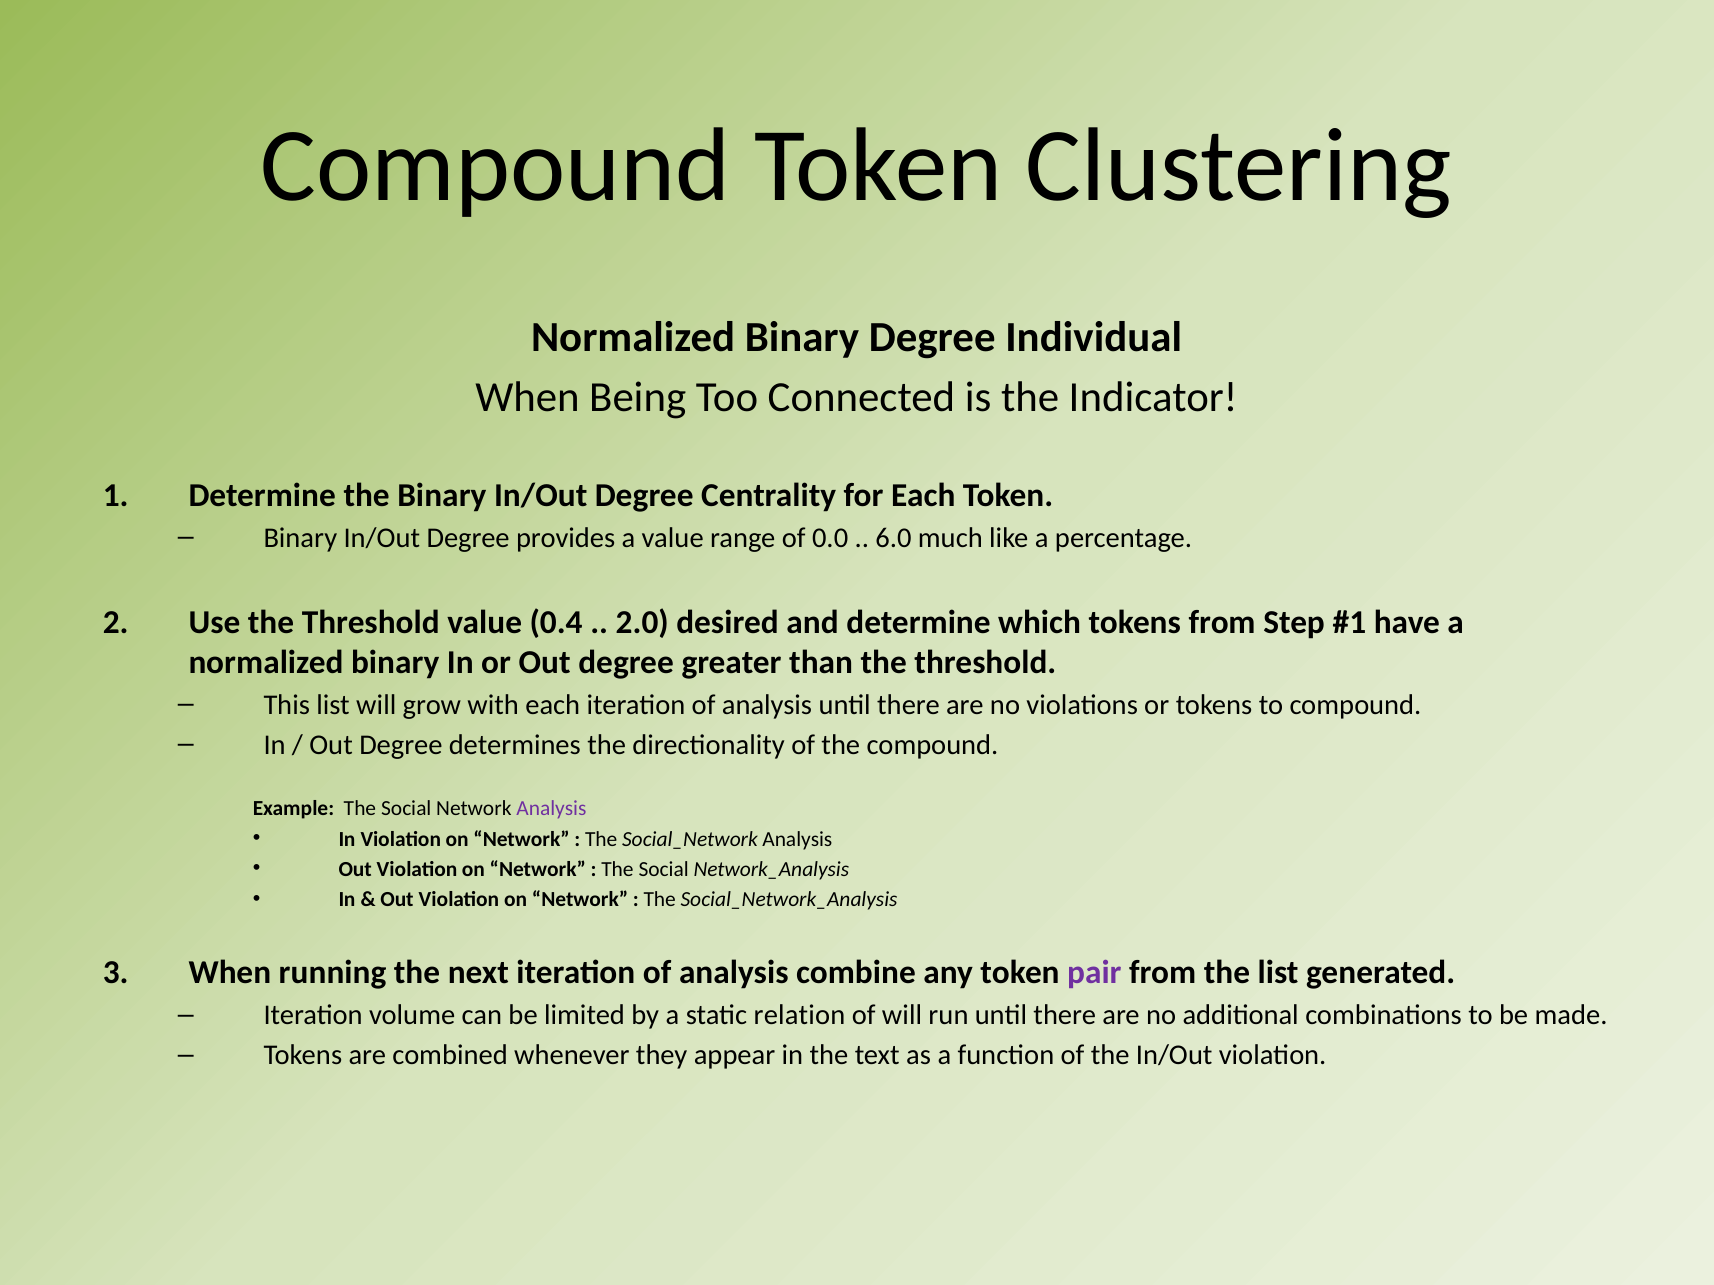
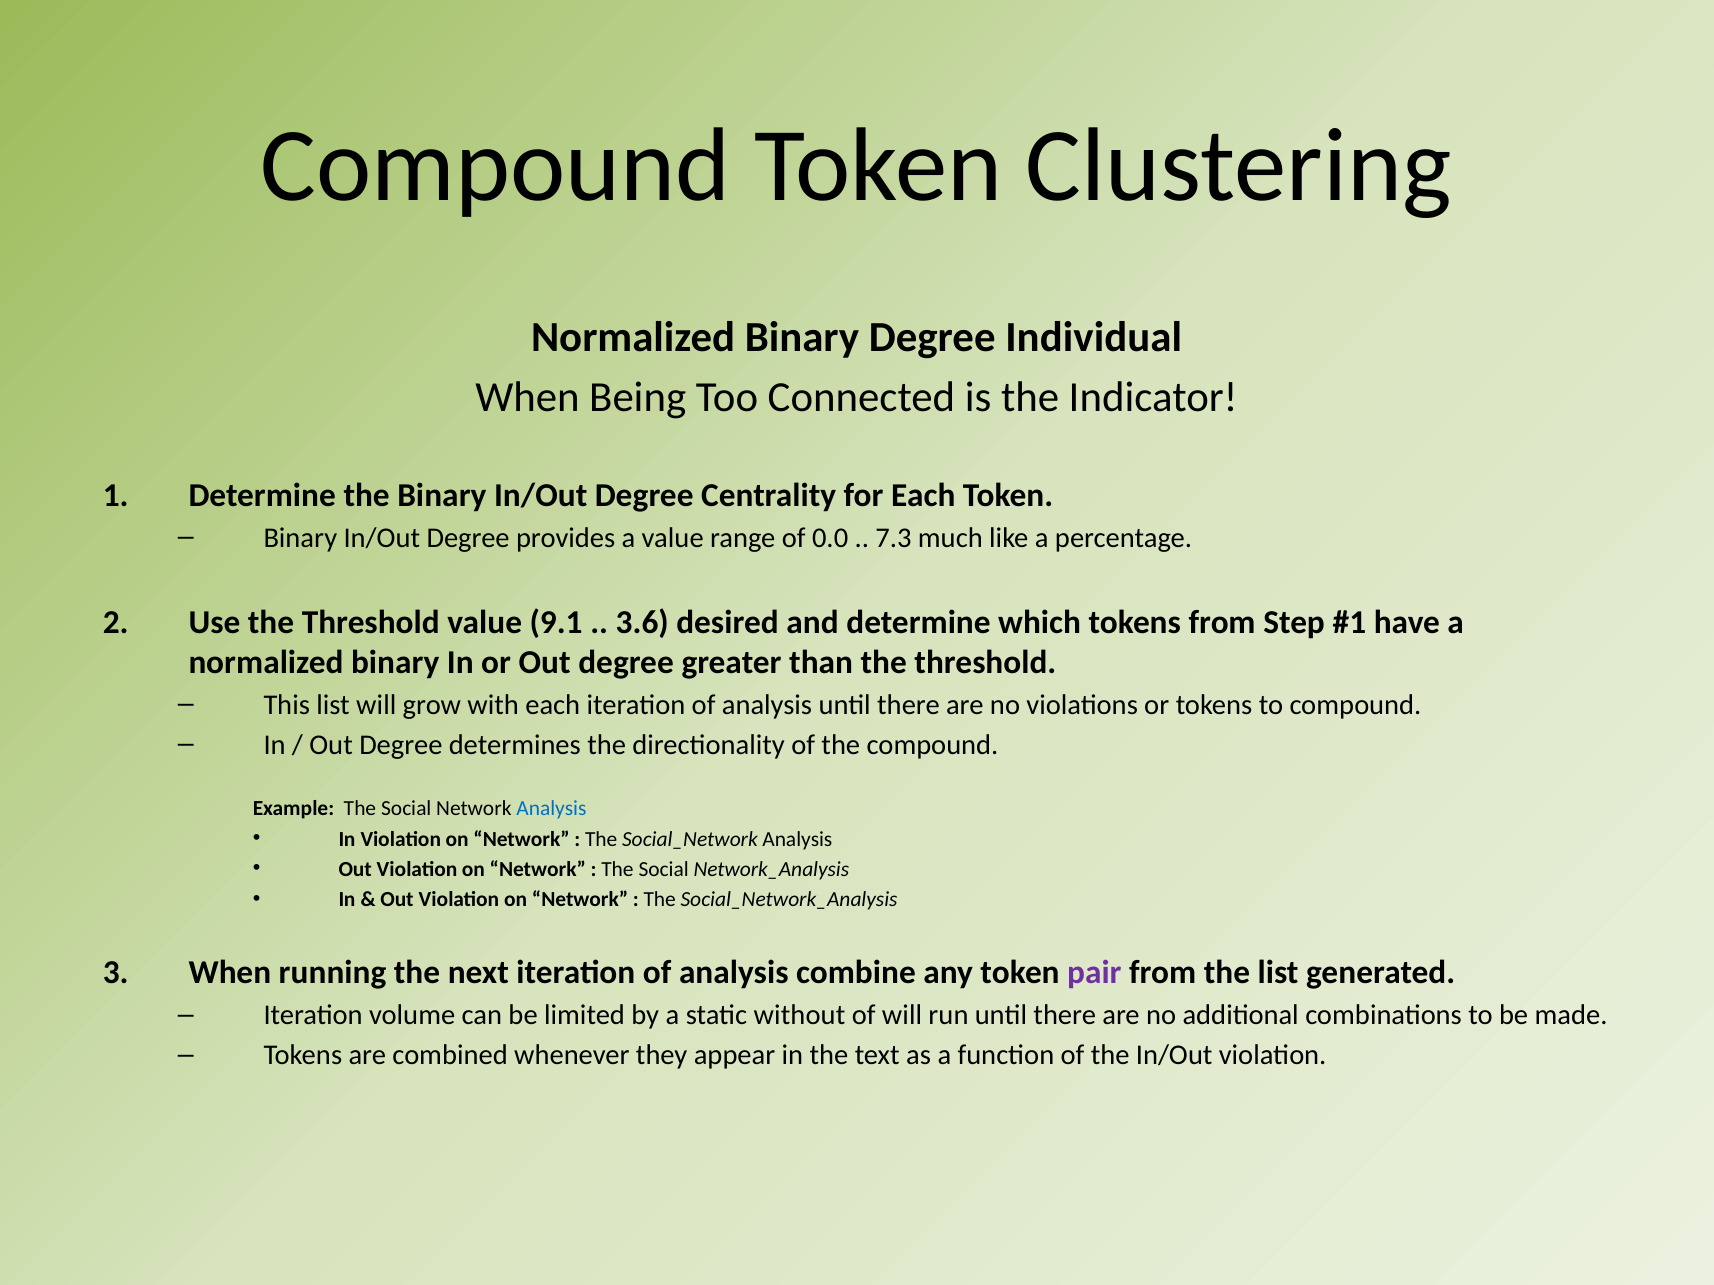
6.0: 6.0 -> 7.3
0.4: 0.4 -> 9.1
2.0: 2.0 -> 3.6
Analysis at (551, 809) colour: purple -> blue
relation: relation -> without
